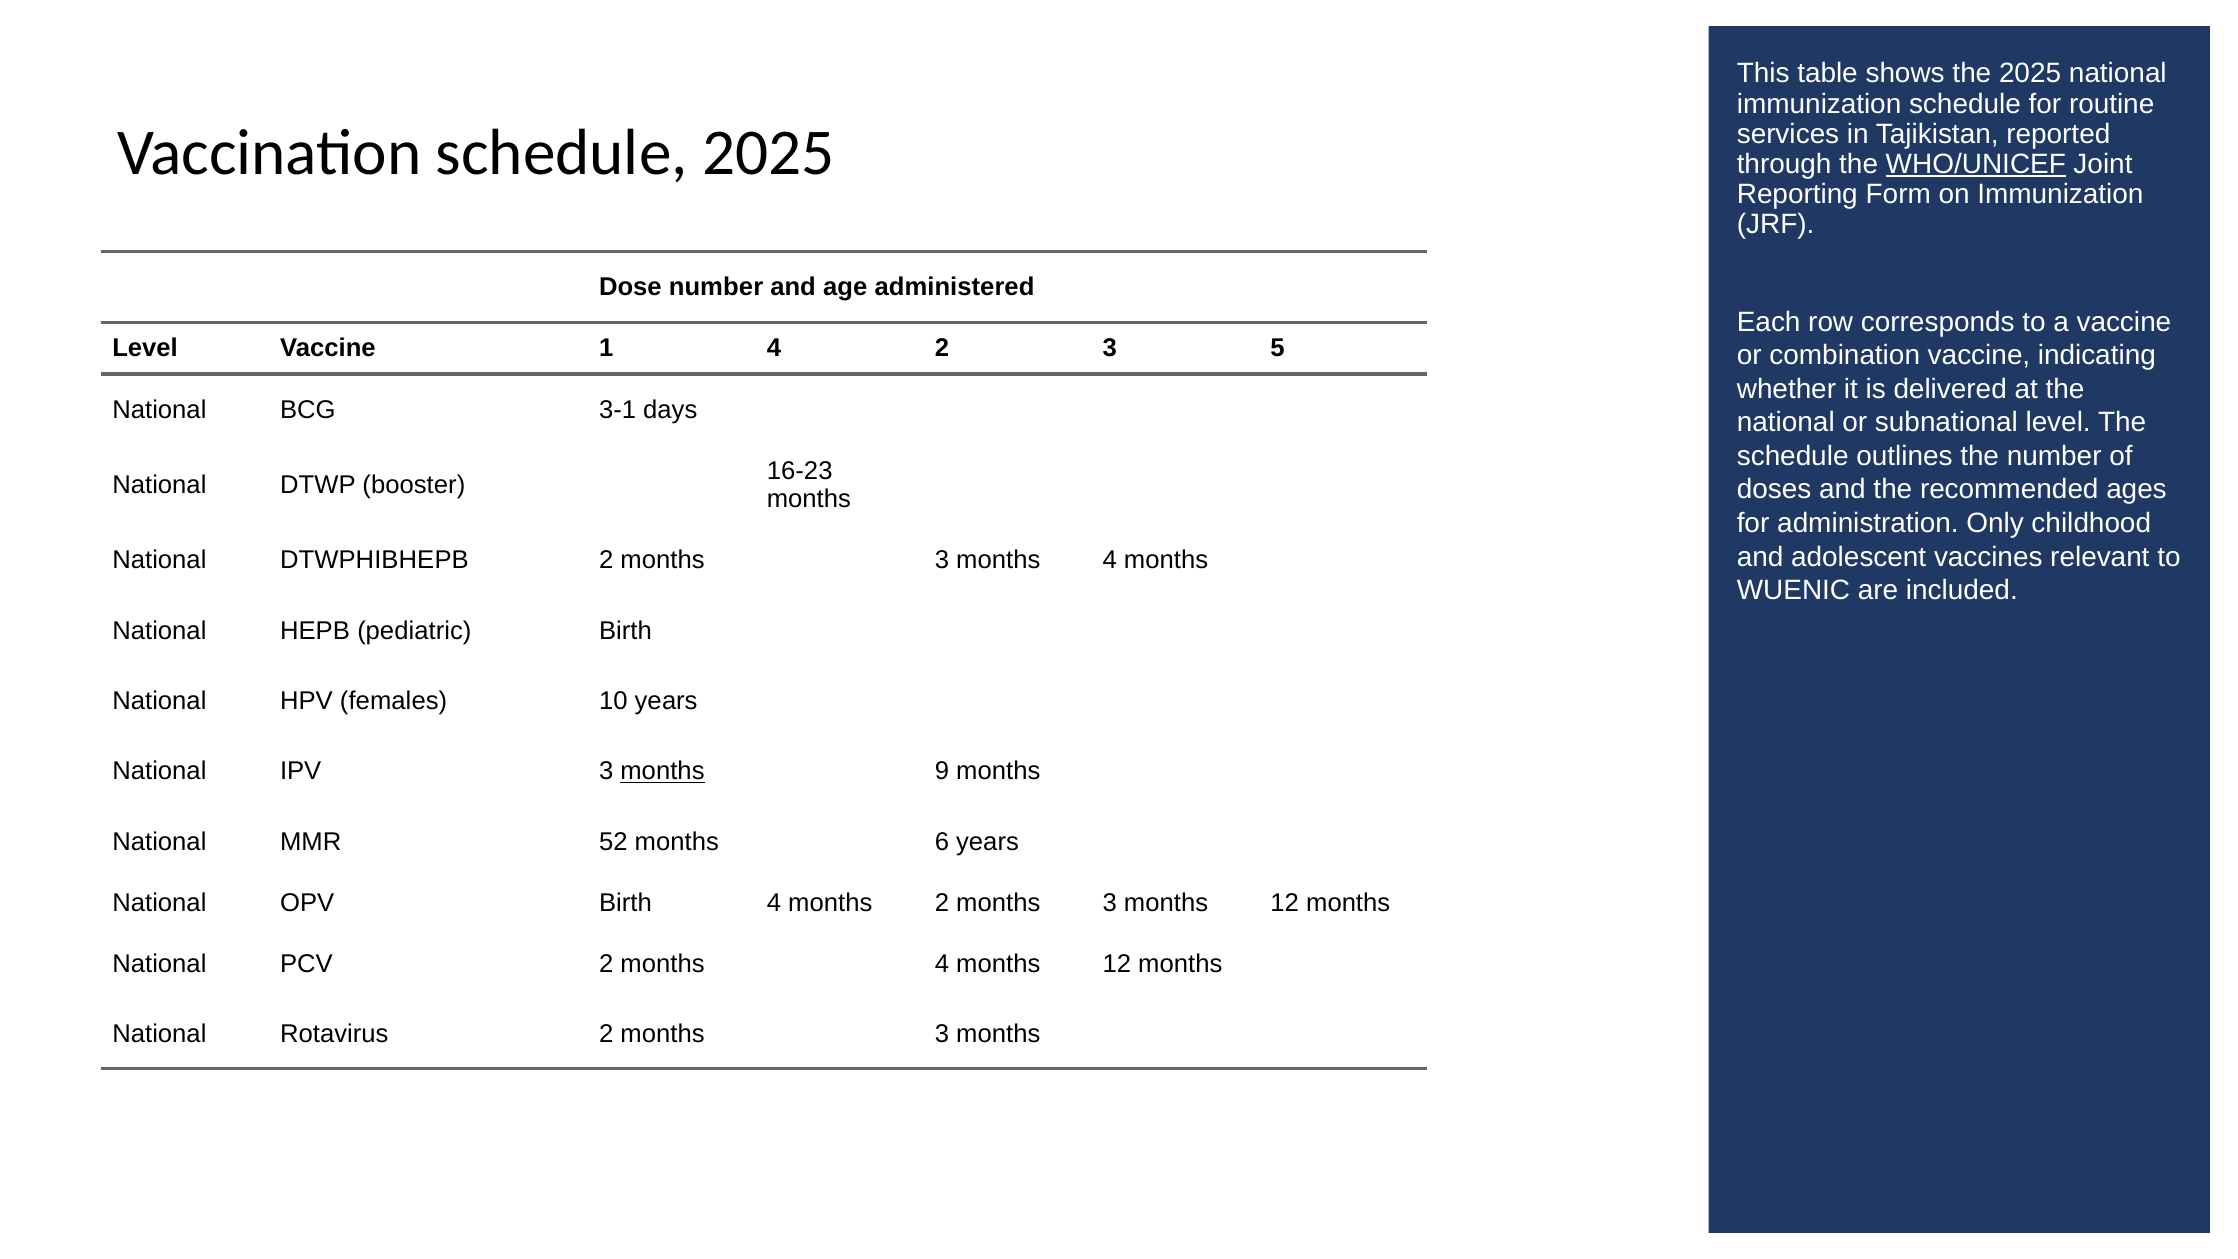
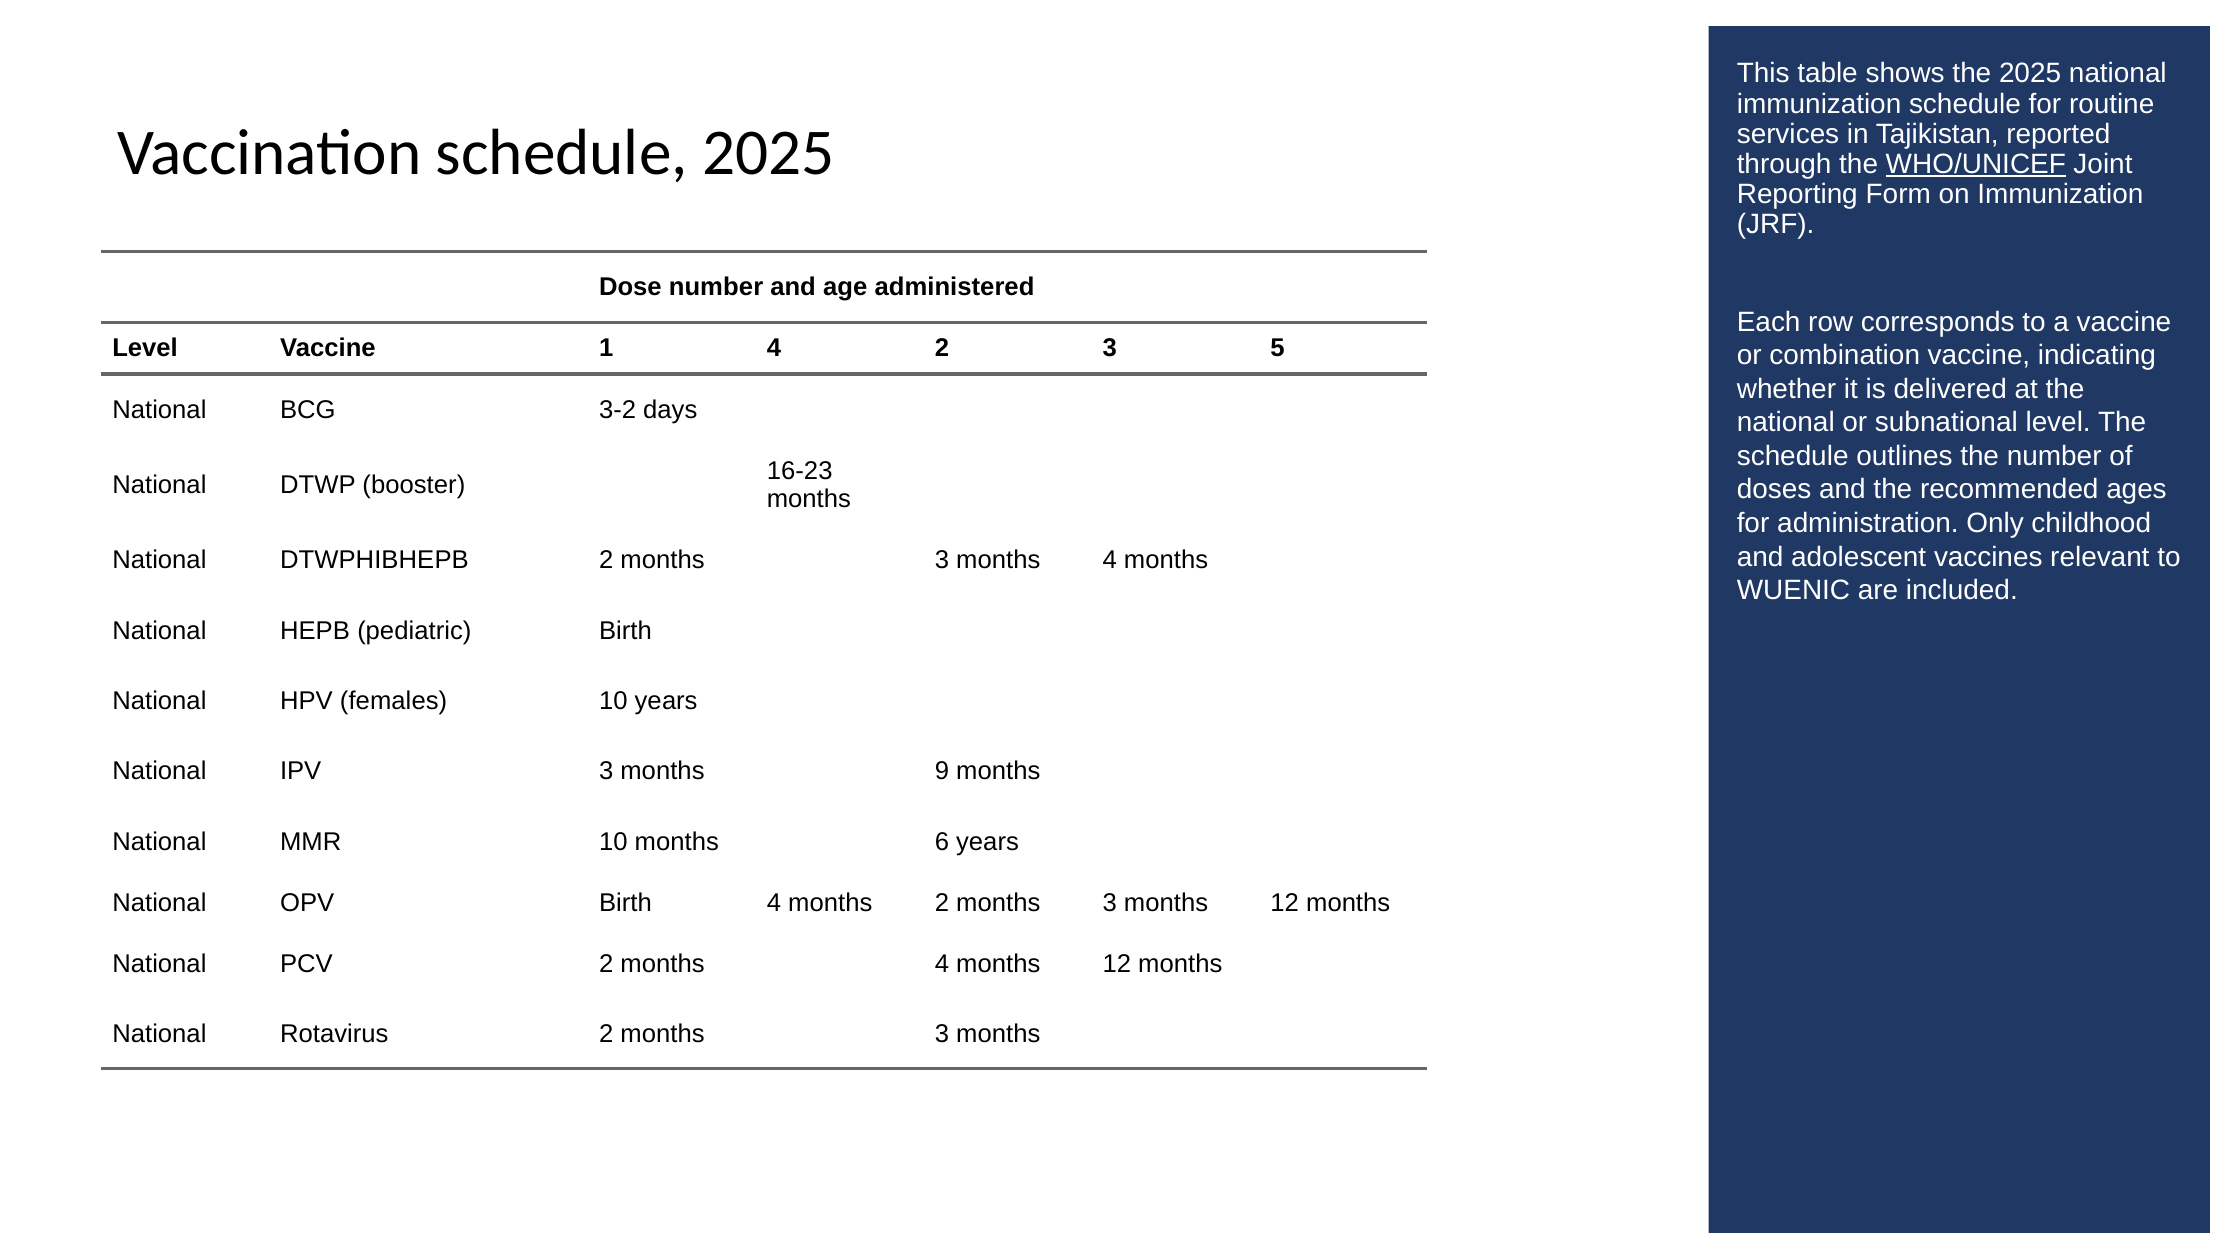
3-1: 3-1 -> 3-2
months at (662, 771) underline: present -> none
MMR 52: 52 -> 10
